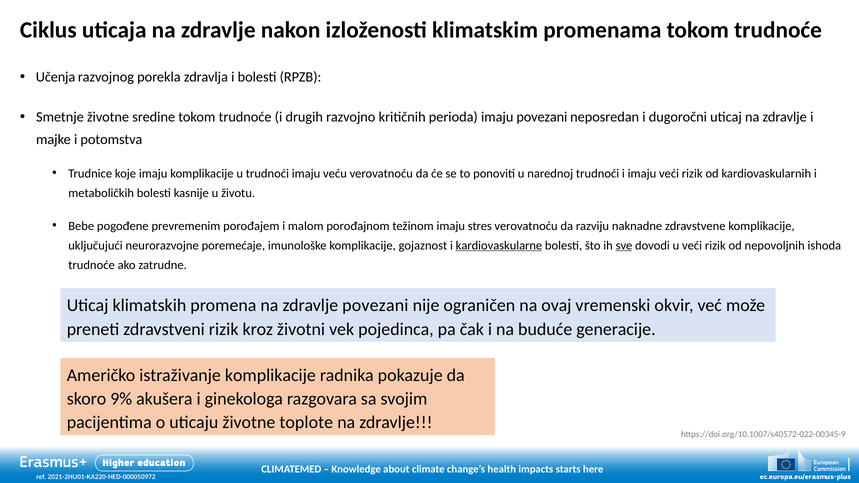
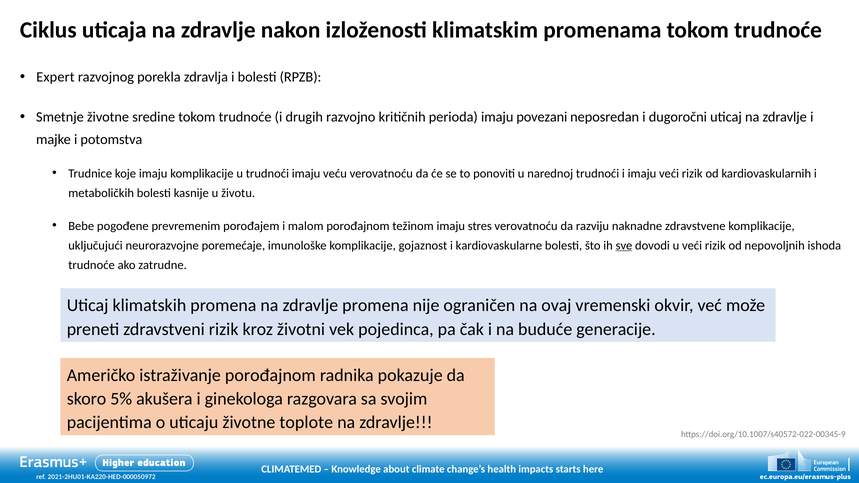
Učenja: Učenja -> Expert
kardiovaskularne underline: present -> none
zdravlje povezani: povezani -> promena
istraživanje komplikacije: komplikacije -> porođajnom
9%: 9% -> 5%
